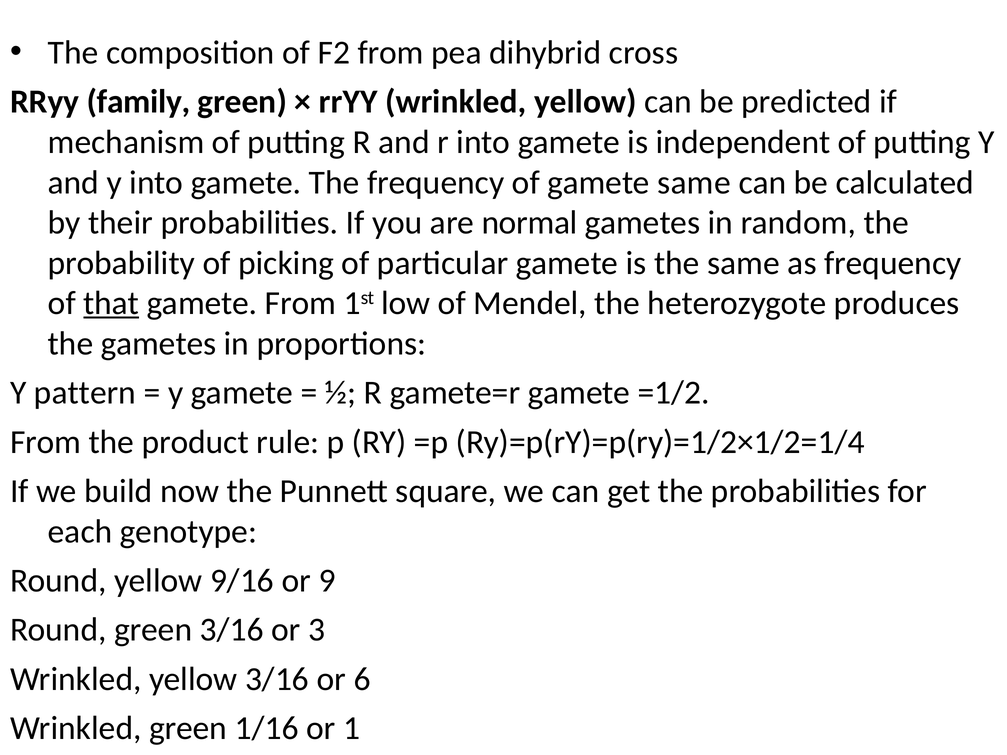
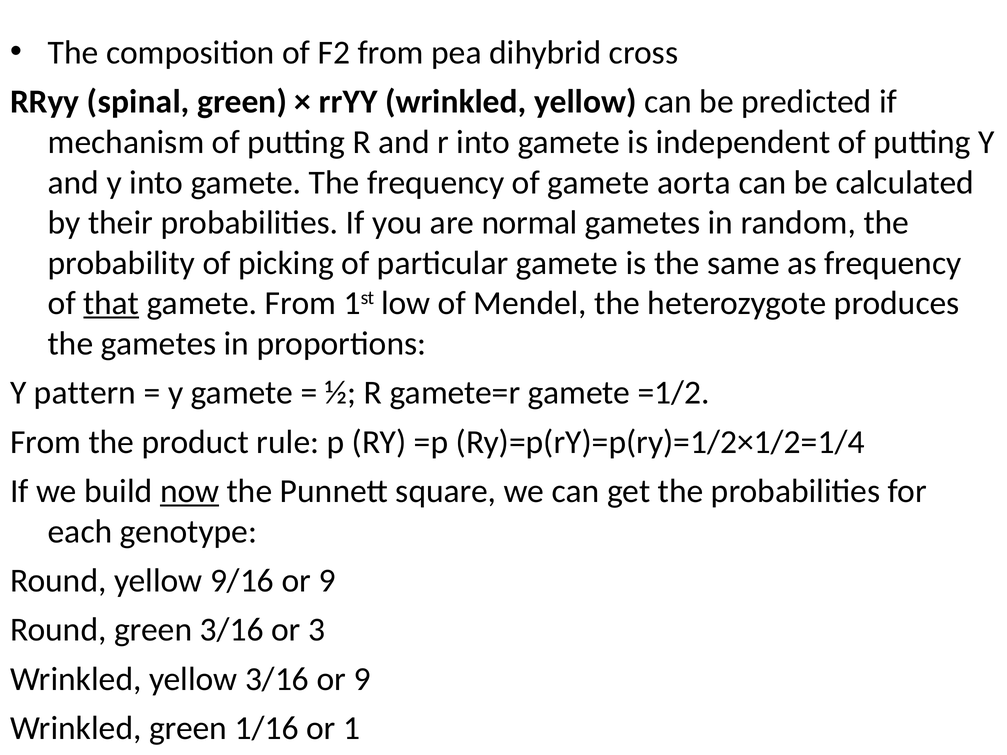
family: family -> spinal
gamete same: same -> aorta
now underline: none -> present
3/16 or 6: 6 -> 9
